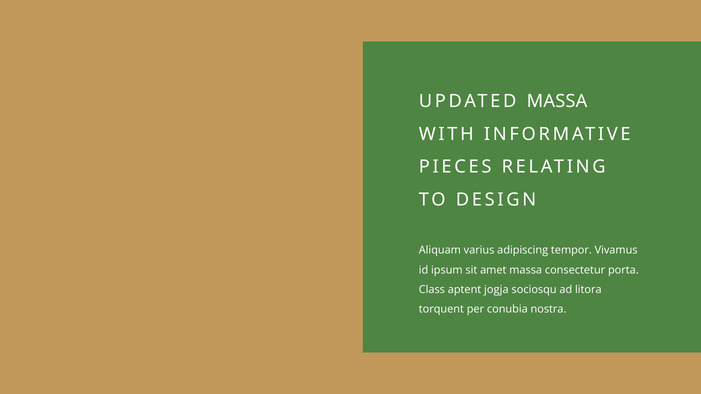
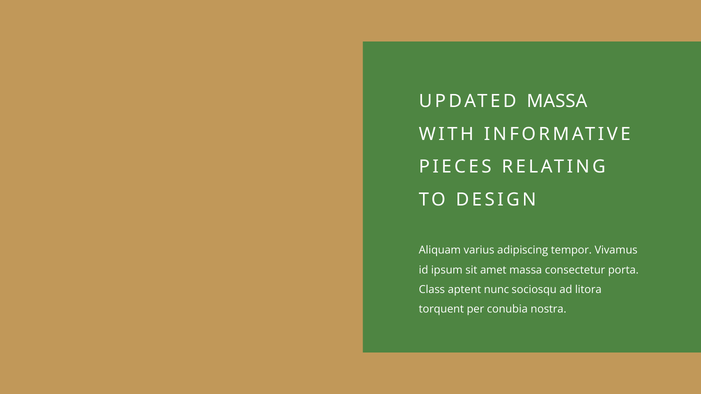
jogja: jogja -> nunc
